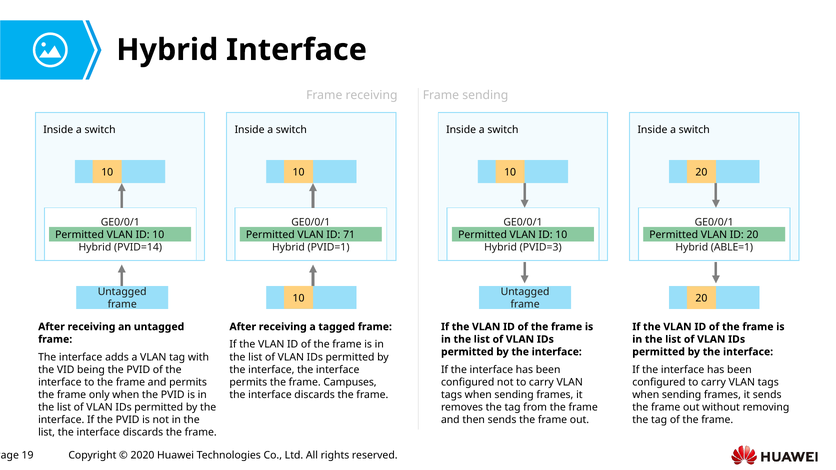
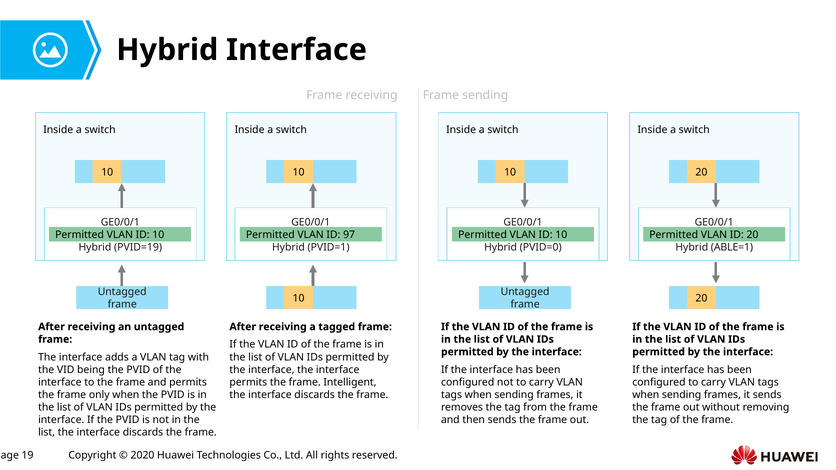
71: 71 -> 97
PVID=14: PVID=14 -> PVID=19
PVID=3: PVID=3 -> PVID=0
Campuses: Campuses -> Intelligent
